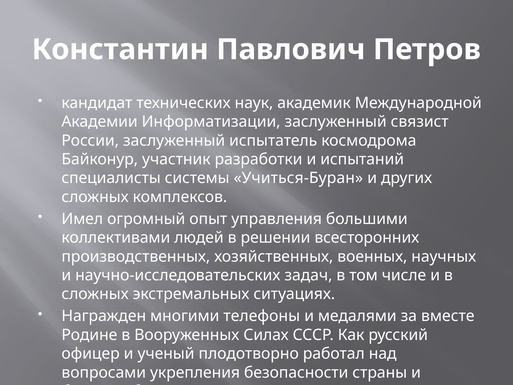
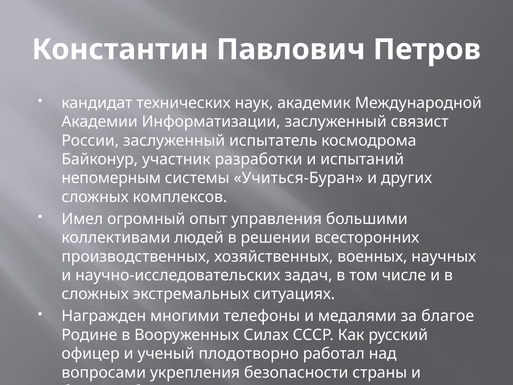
специалисты: специалисты -> непомерным
вместе: вместе -> благое
